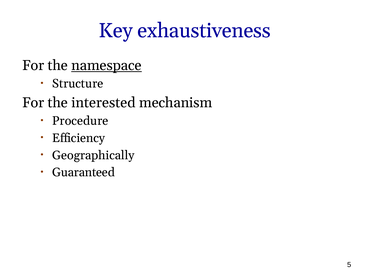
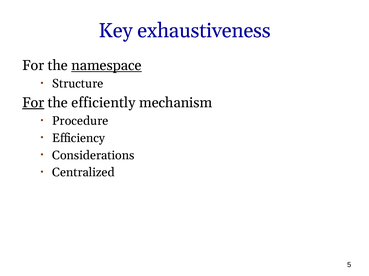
For at (33, 103) underline: none -> present
interested: interested -> efficiently
Geographically: Geographically -> Considerations
Guaranteed: Guaranteed -> Centralized
